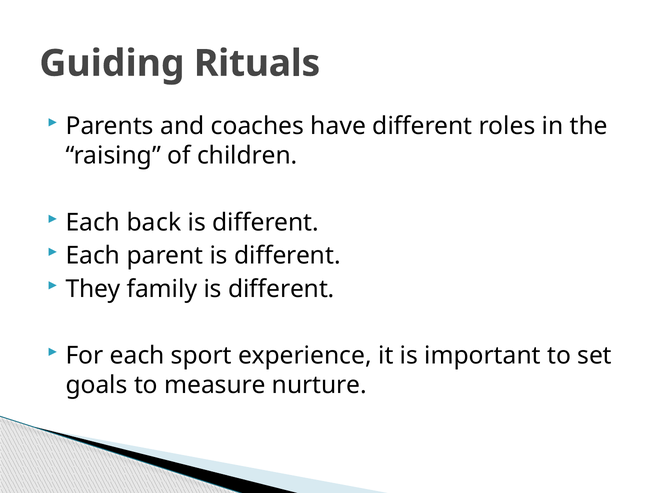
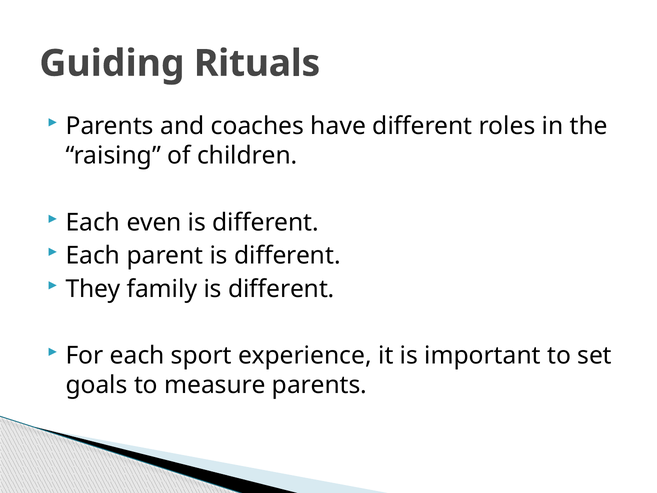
back: back -> even
measure nurture: nurture -> parents
